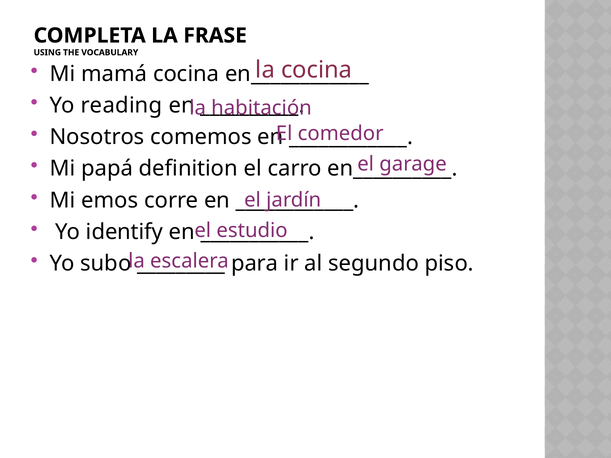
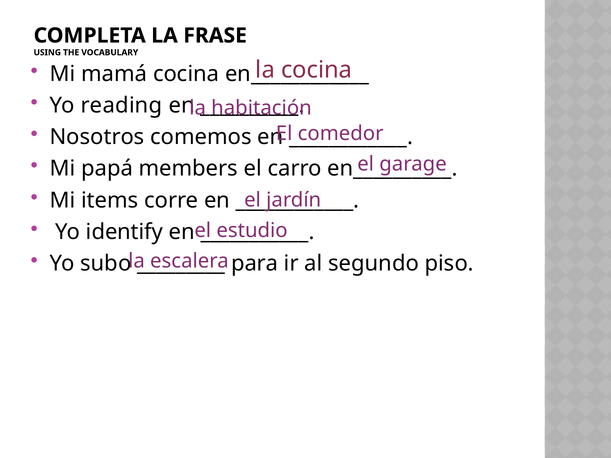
definition: definition -> members
emos: emos -> items
